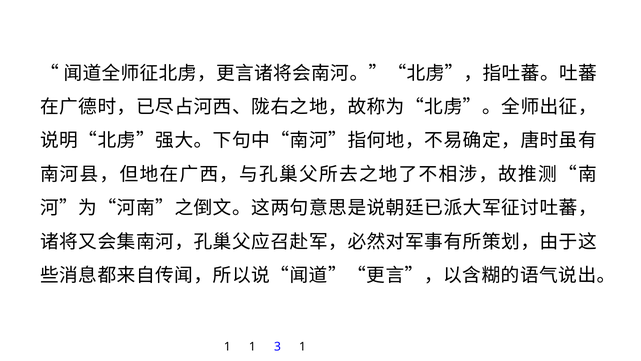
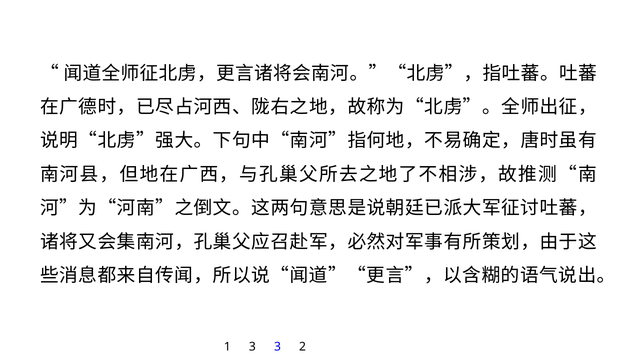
1 1: 1 -> 3
3 1: 1 -> 2
